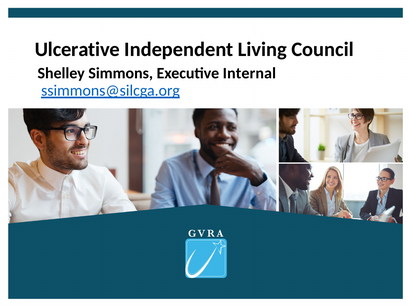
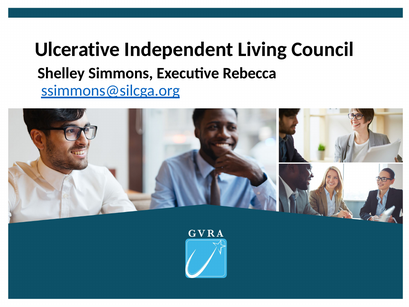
Internal: Internal -> Rebecca
